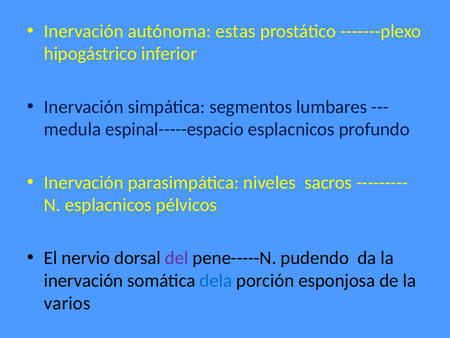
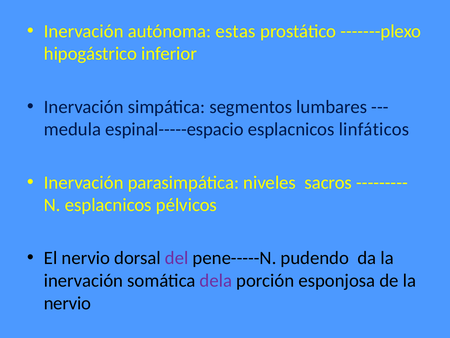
profundo: profundo -> linfáticos
dela colour: blue -> purple
varios at (67, 303): varios -> nervio
